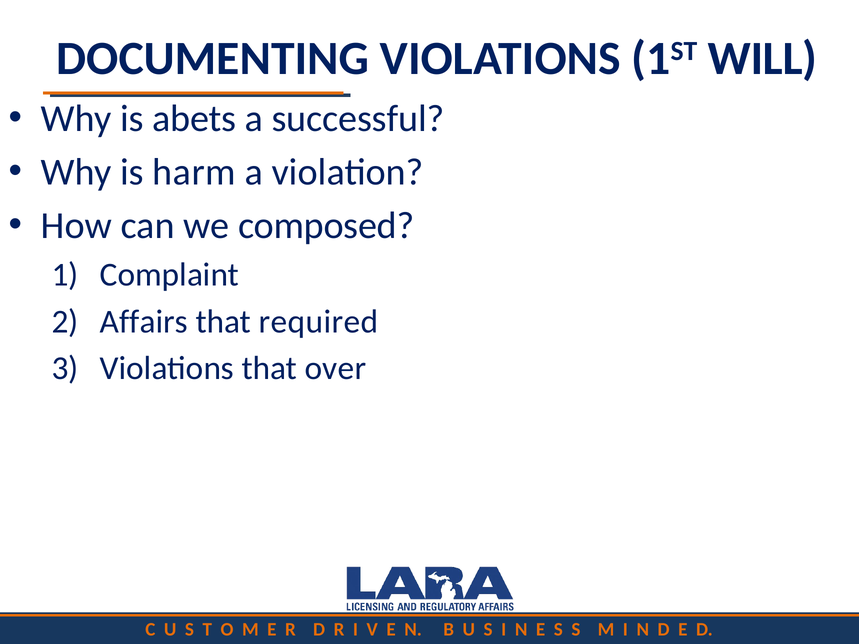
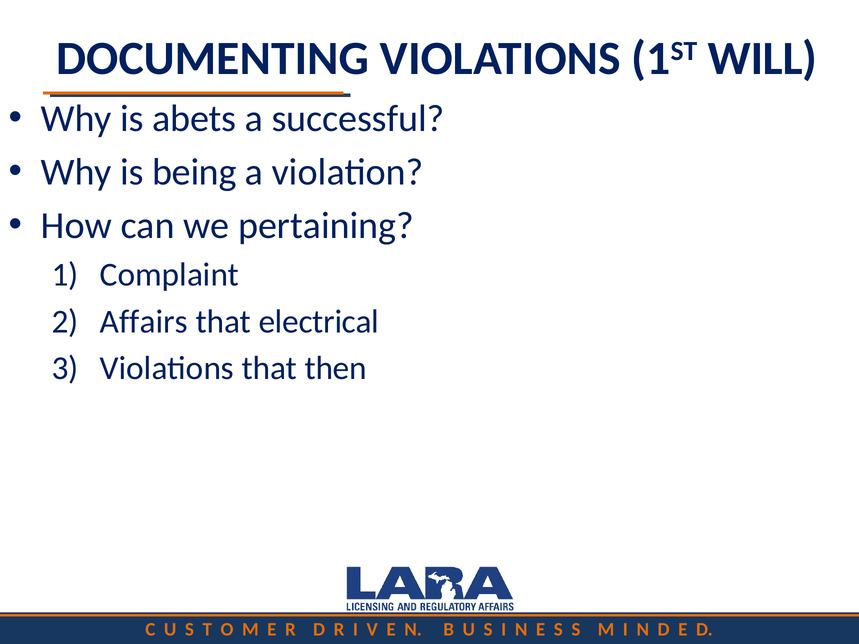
harm: harm -> being
composed: composed -> pertaining
required: required -> electrical
over: over -> then
